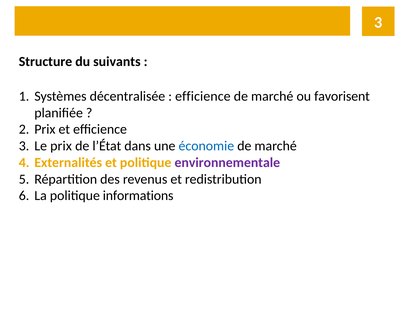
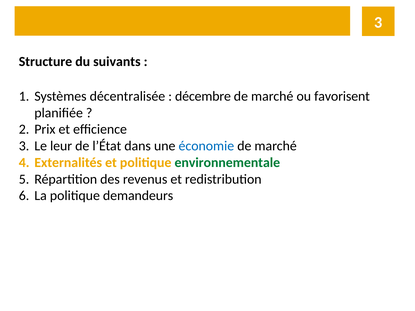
efficience at (203, 96): efficience -> décembre
Le prix: prix -> leur
environnementale colour: purple -> green
informations: informations -> demandeurs
